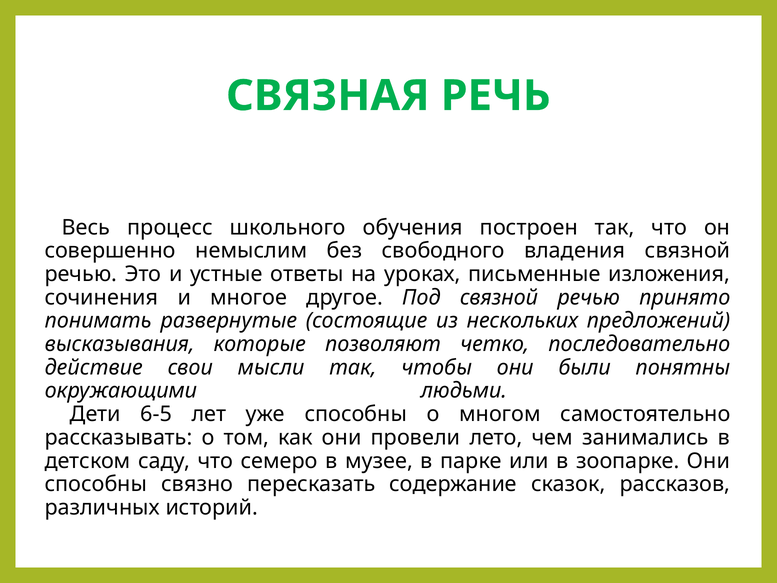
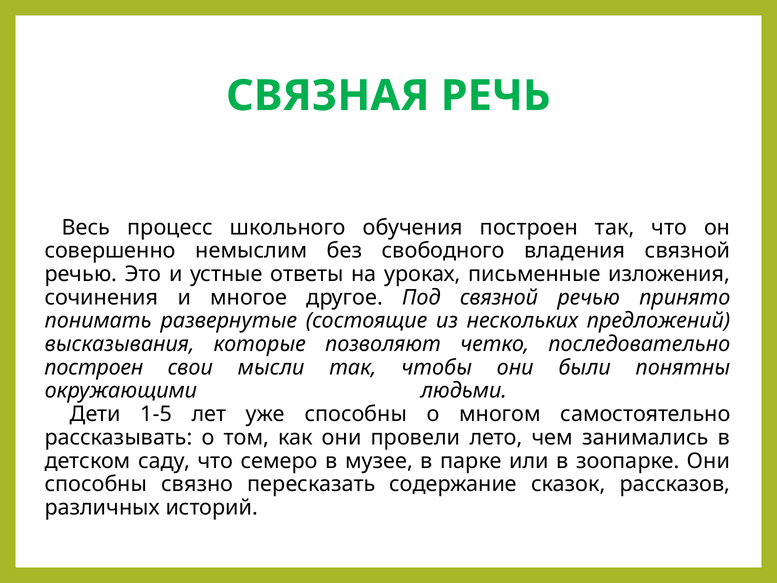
действие at (94, 367): действие -> построен
6-5: 6-5 -> 1-5
